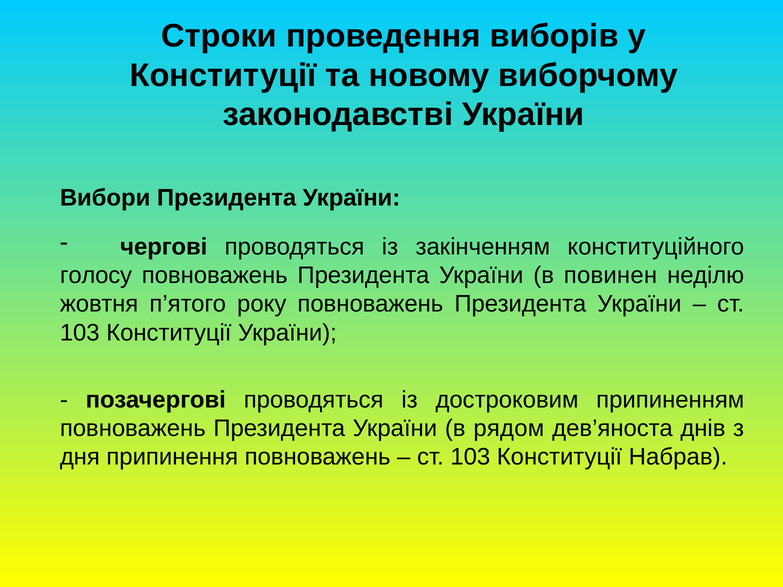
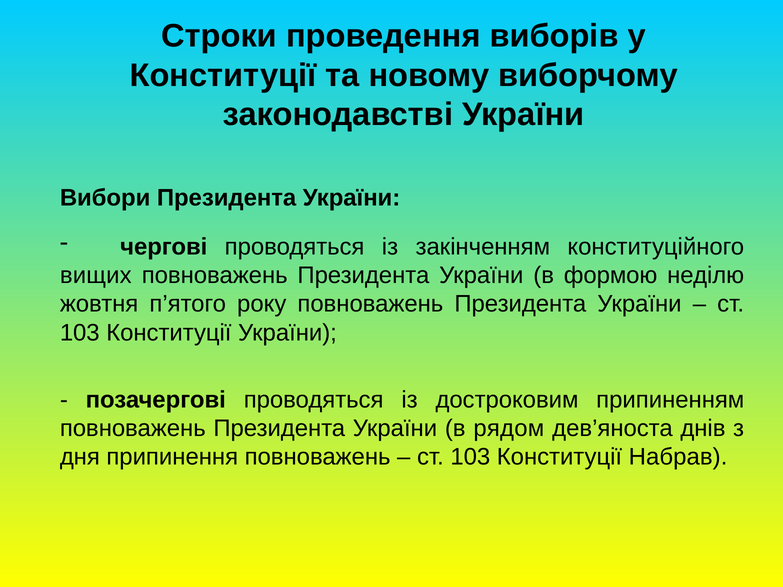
голосу: голосу -> вищих
повинен: повинен -> формою
